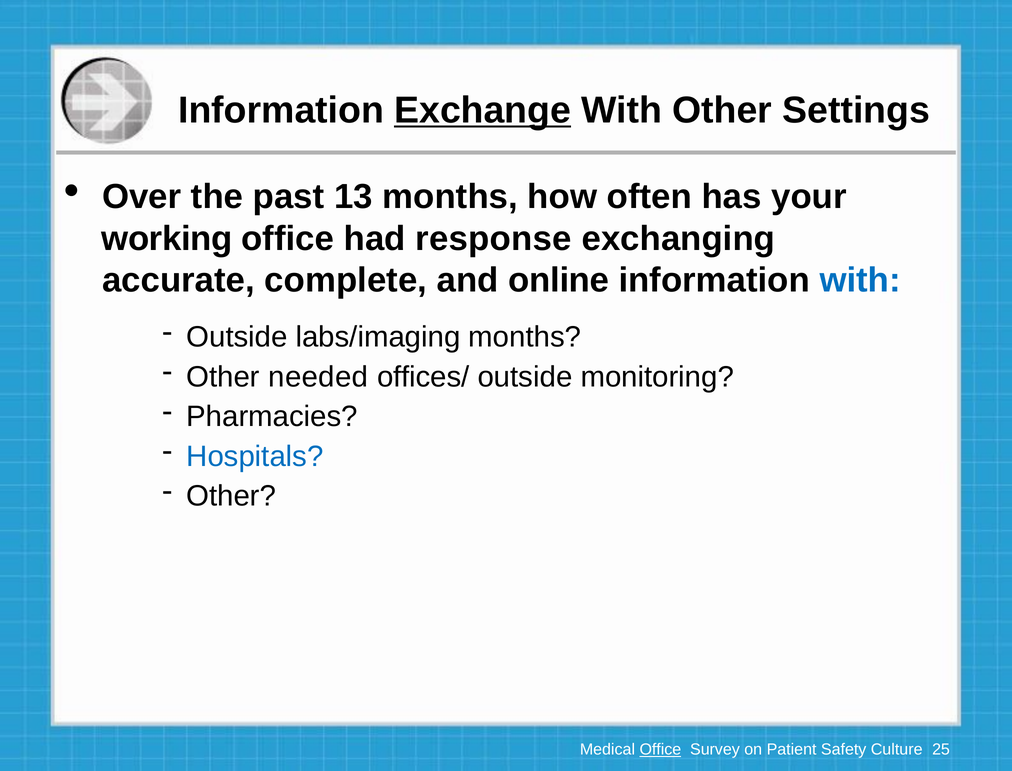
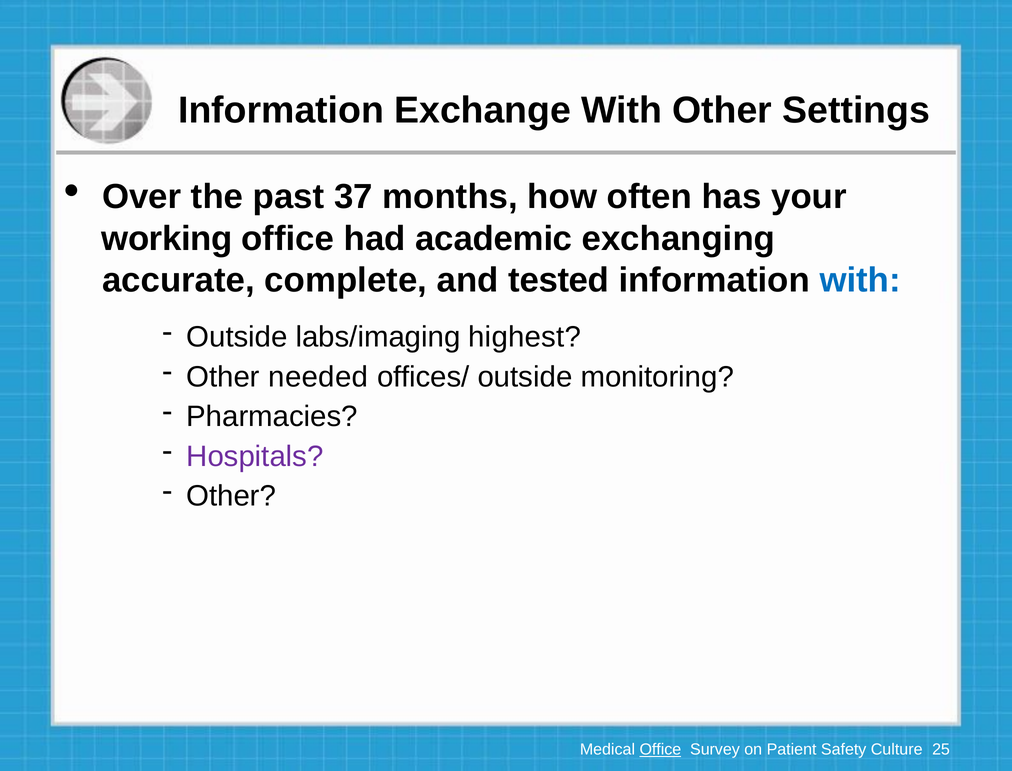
Exchange underline: present -> none
13: 13 -> 37
response: response -> academic
online: online -> tested
labs/imaging months: months -> highest
Hospitals colour: blue -> purple
